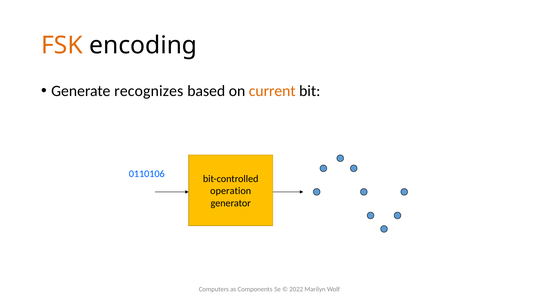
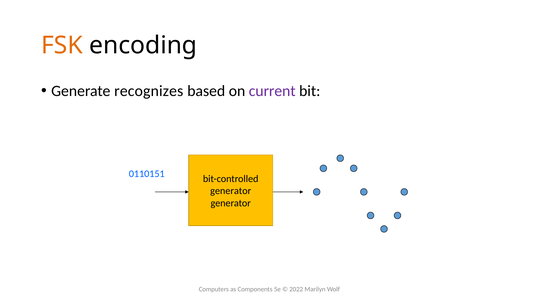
current colour: orange -> purple
0110106: 0110106 -> 0110151
operation at (231, 191): operation -> generator
